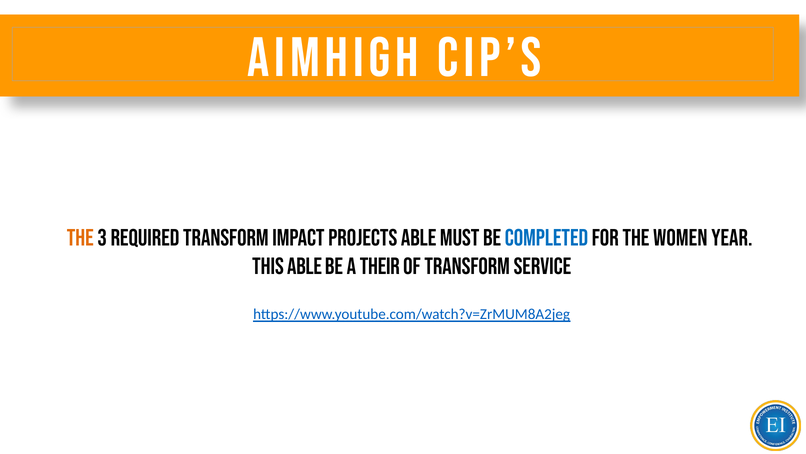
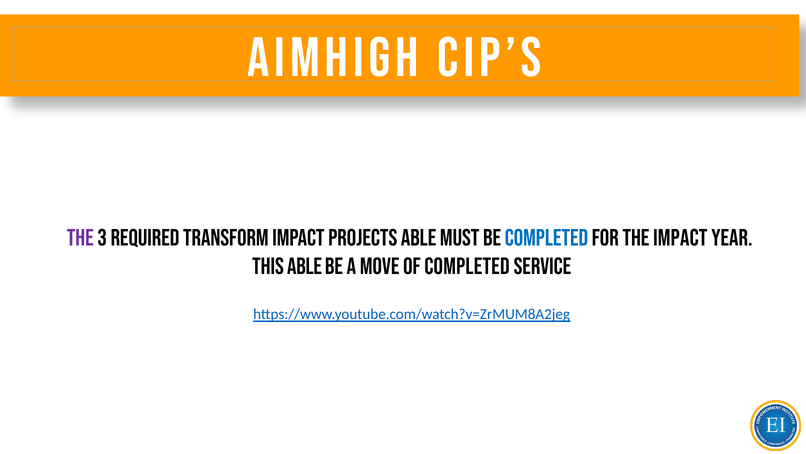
The at (80, 238) colour: orange -> purple
the women: women -> impact
their: their -> move
of transform: transform -> completed
